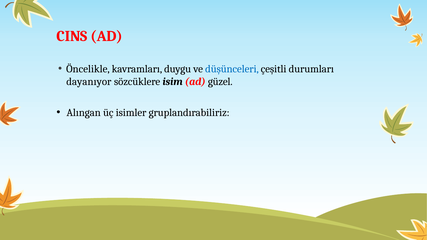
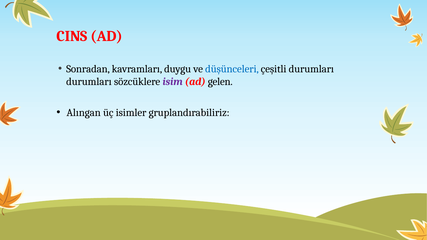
Öncelikle: Öncelikle -> Sonradan
dayanıyor at (89, 82): dayanıyor -> durumları
isim colour: black -> purple
güzel: güzel -> gelen
